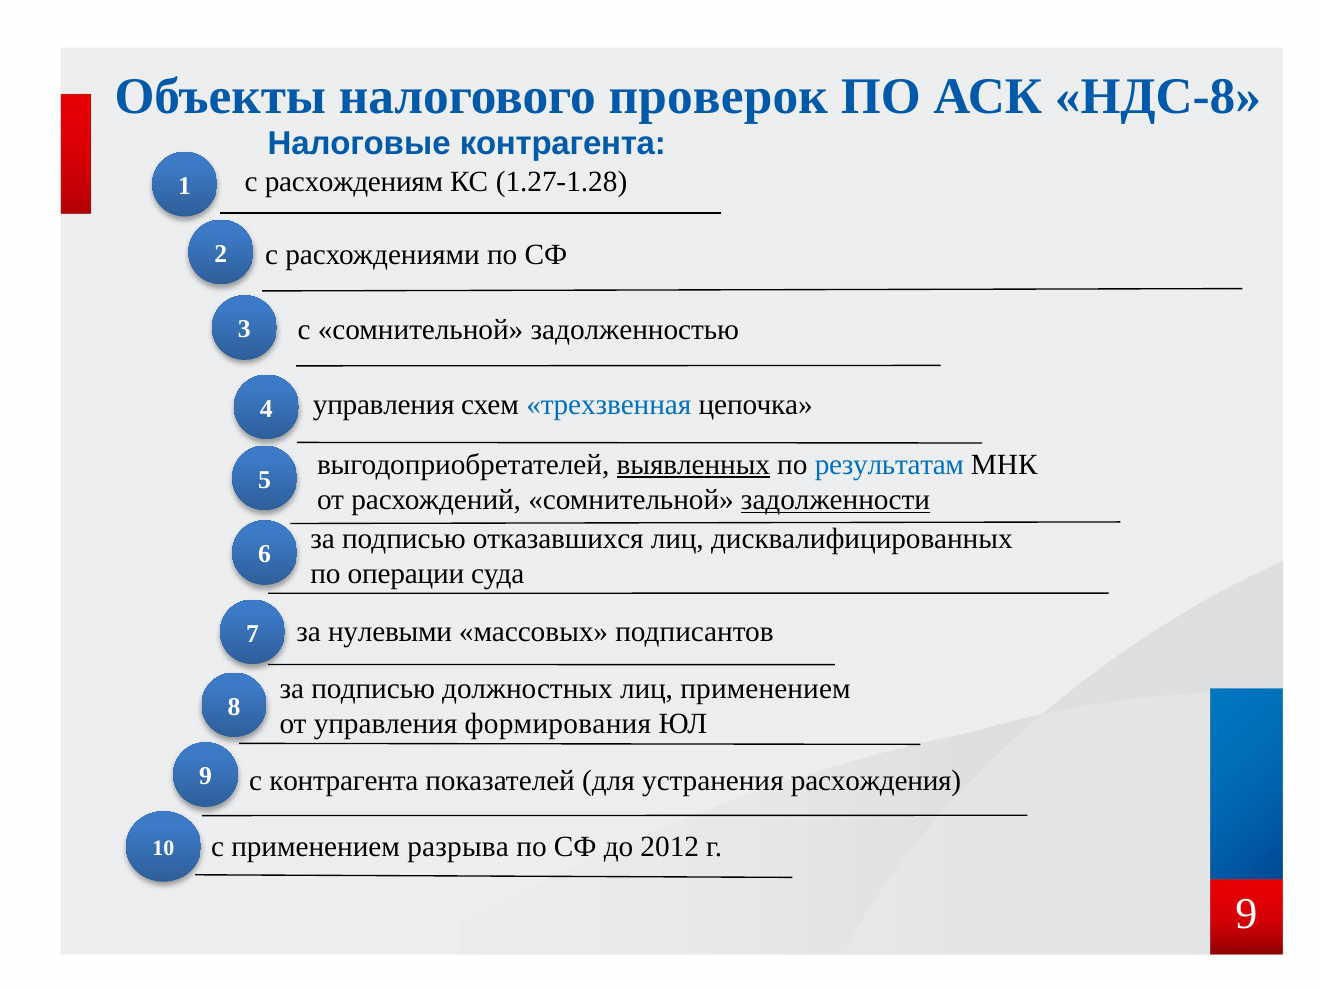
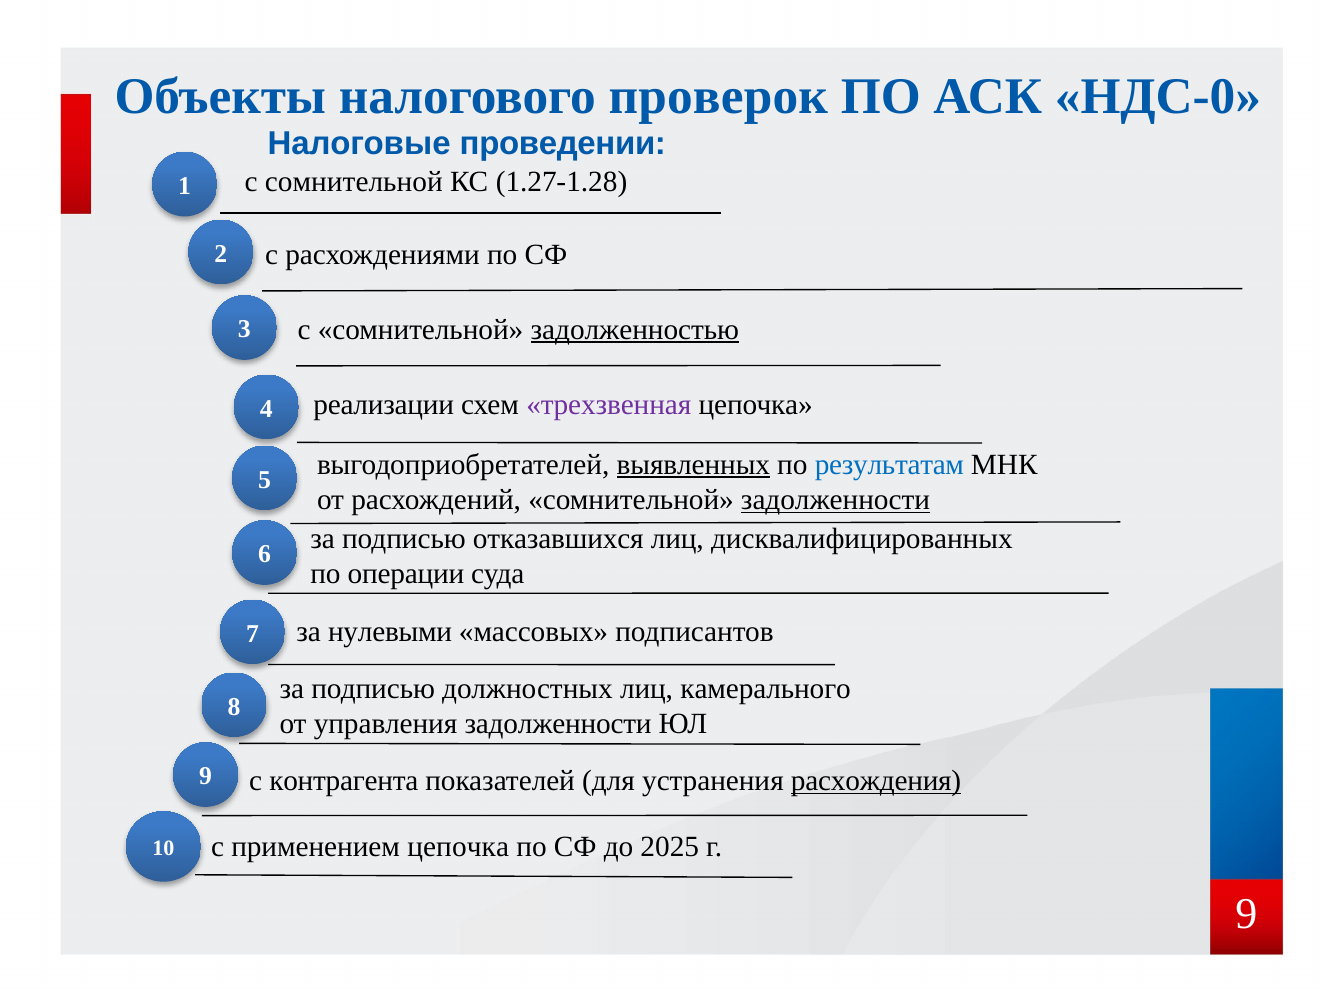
НДС-8: НДС-8 -> НДС-0
Налоговые контрагента: контрагента -> проведении
с расхождениям: расхождениям -> сомнительной
задолженностью underline: none -> present
управления at (384, 405): управления -> реализации
трехзвенная colour: blue -> purple
лиц применением: применением -> камерального
управления формирования: формирования -> задолженности
расхождения underline: none -> present
применением разрыва: разрыва -> цепочка
2012: 2012 -> 2025
